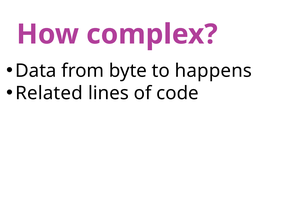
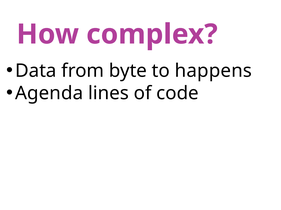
Related: Related -> Agenda
